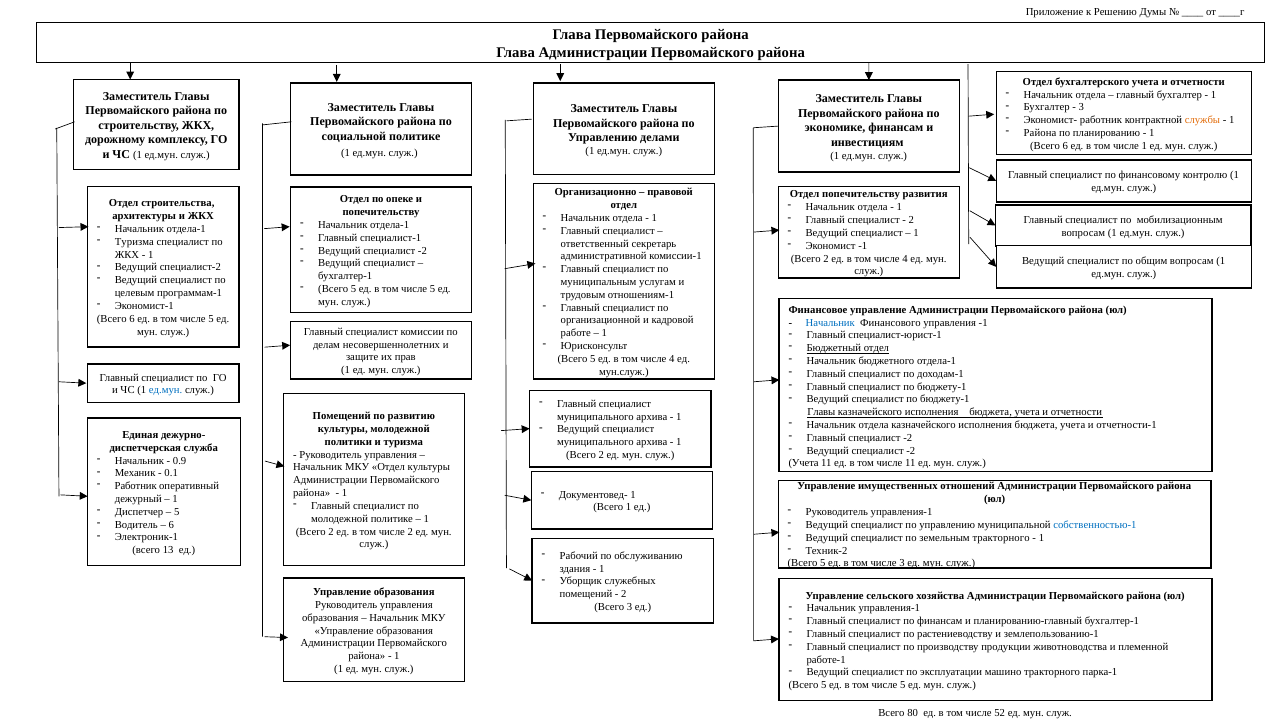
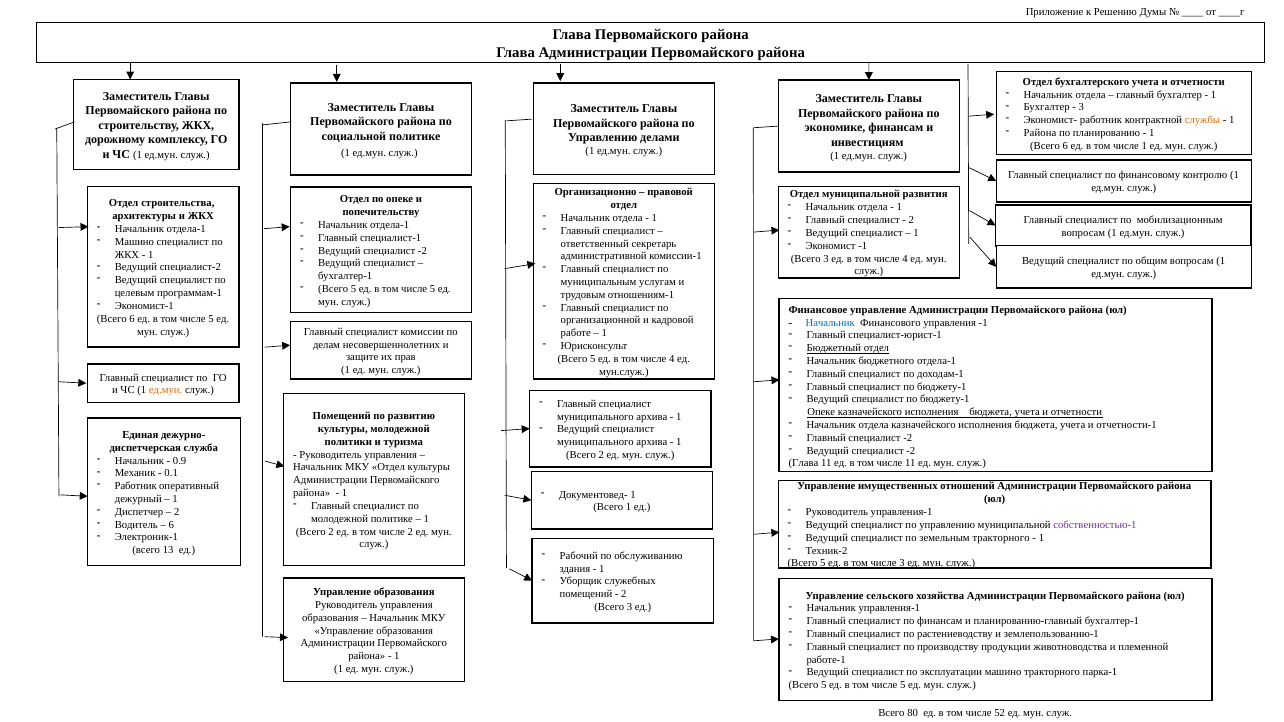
Отдел попечительству: попечительству -> муниципальной
Туризма at (134, 242): Туризма -> Машино
2 at (826, 259): 2 -> 3
ед.мун at (166, 390) colour: blue -> orange
Главы at (821, 412): Главы -> Опеке
Учета at (804, 464): Учета -> Глава
5 at (177, 512): 5 -> 2
собственностью-1 colour: blue -> purple
